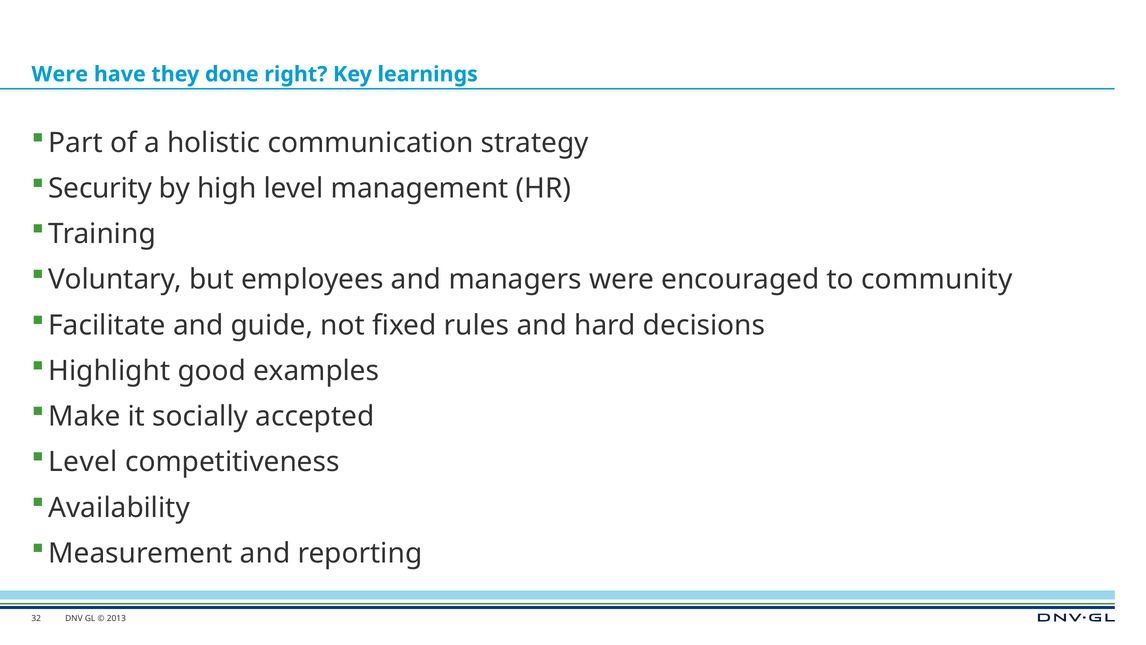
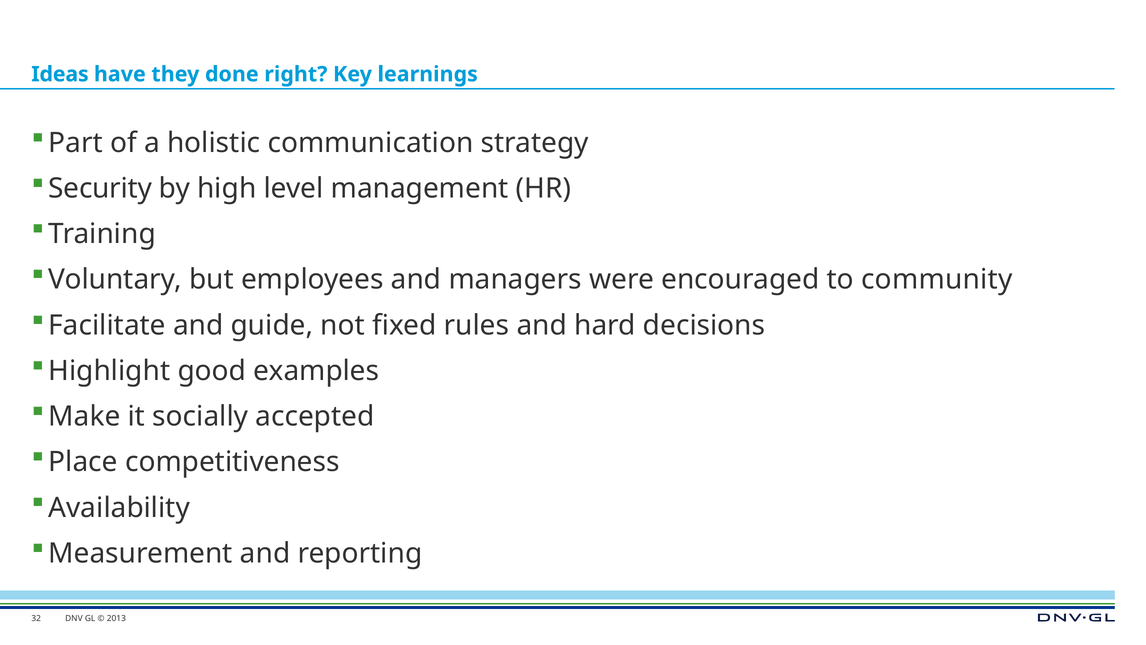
Were at (60, 74): Were -> Ideas
Level at (83, 462): Level -> Place
